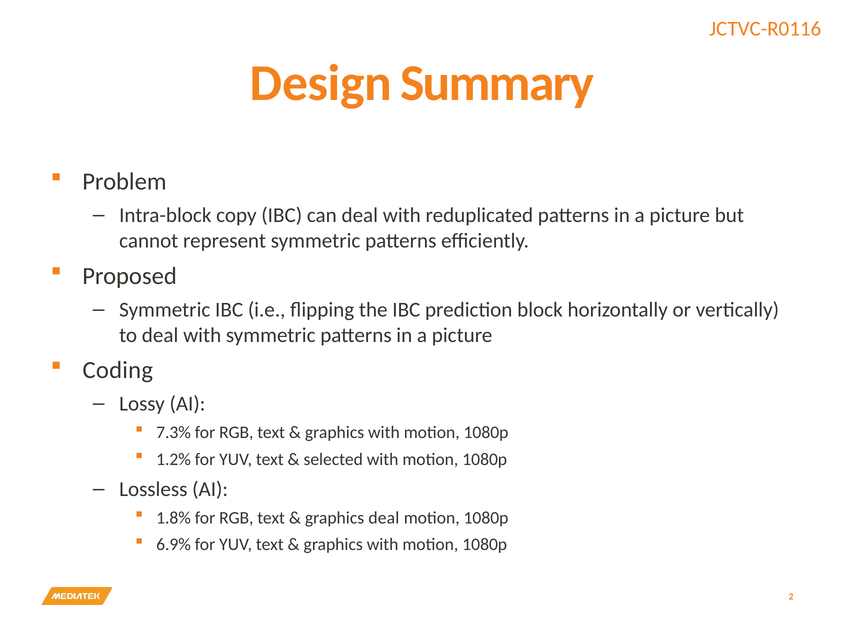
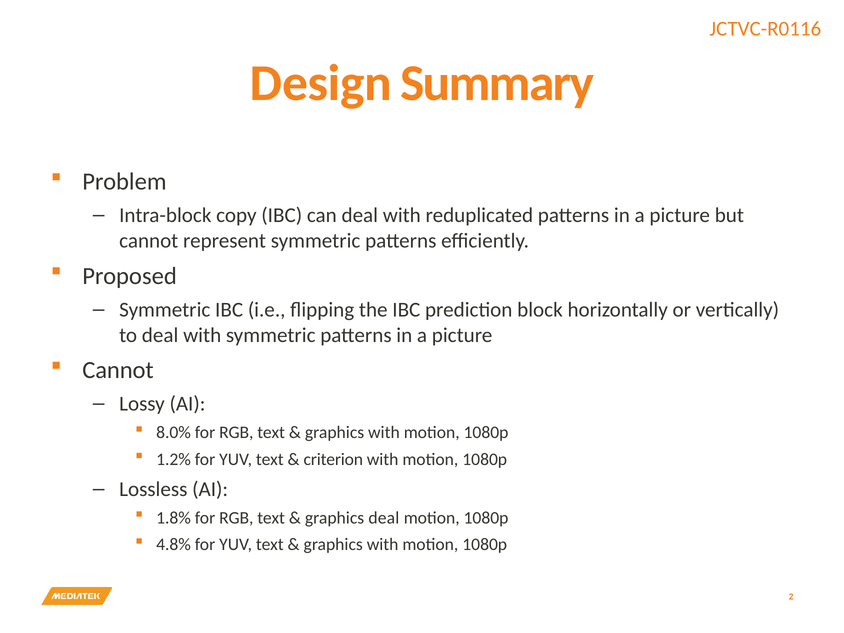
Coding at (118, 370): Coding -> Cannot
7.3%: 7.3% -> 8.0%
selected: selected -> criterion
6.9%: 6.9% -> 4.8%
